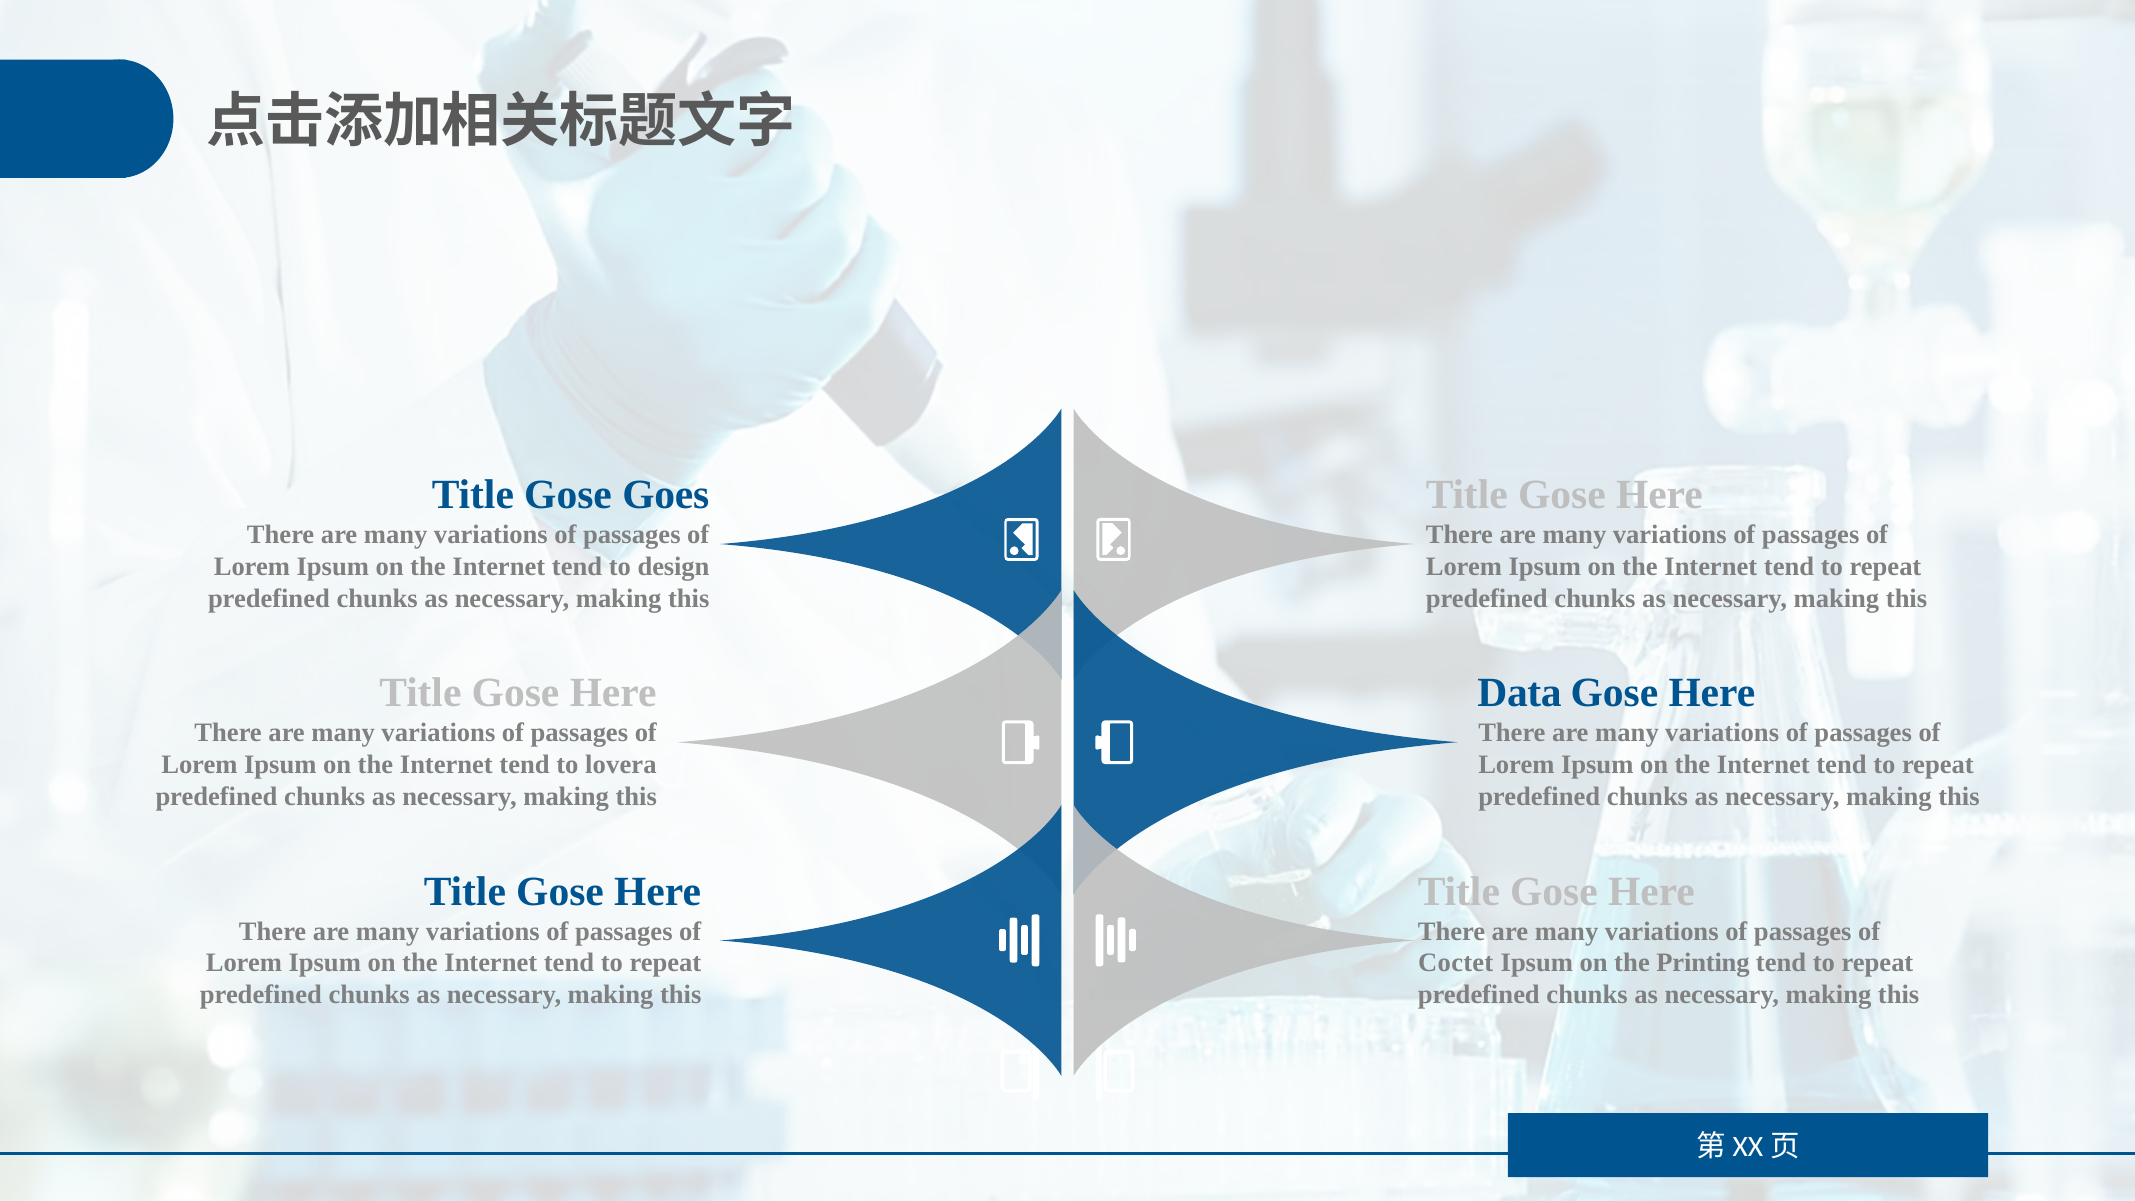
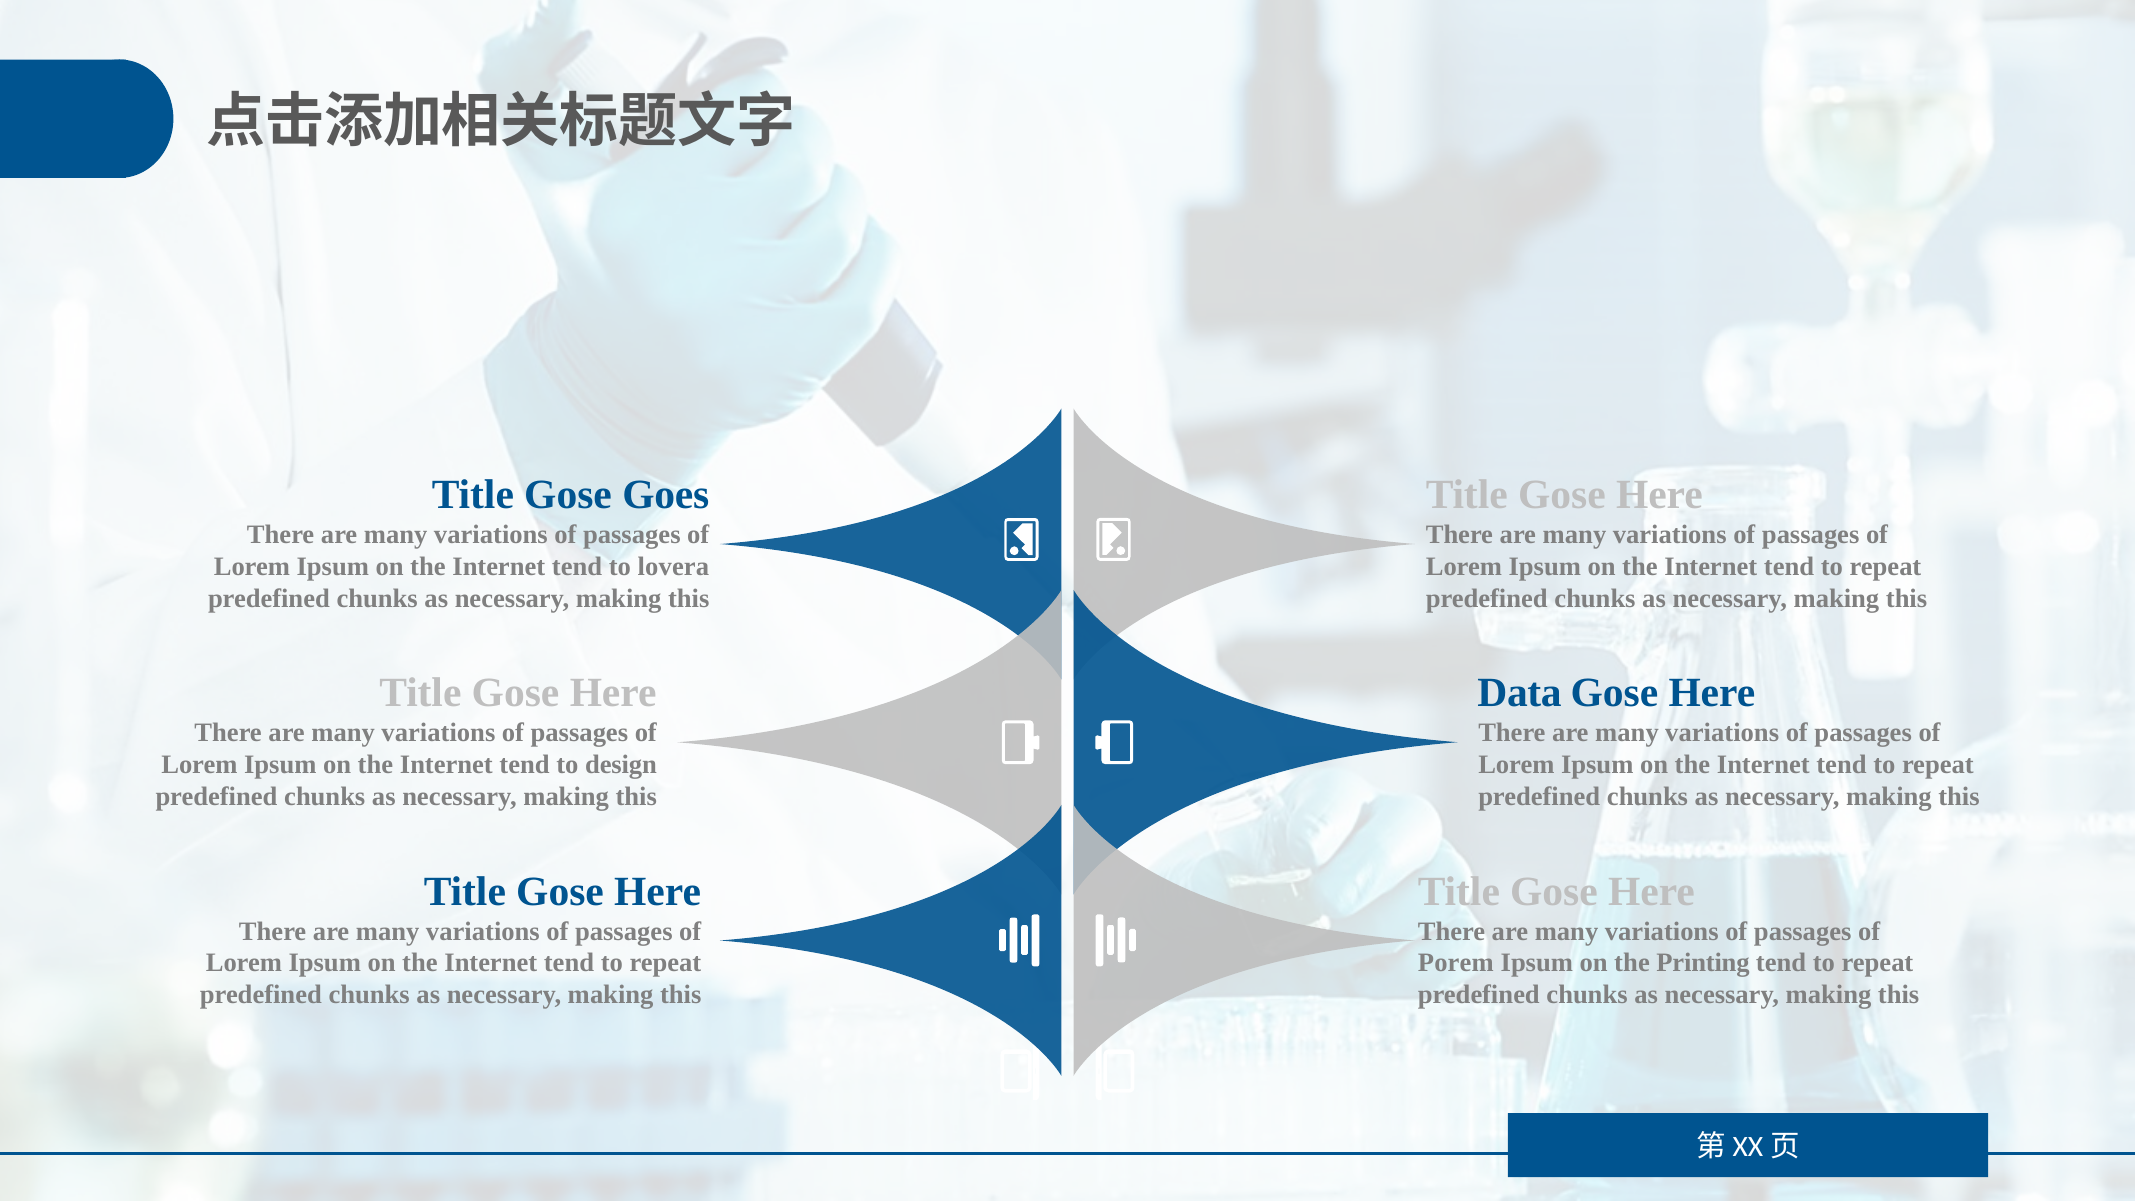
design: design -> lovera
lovera: lovera -> design
Coctet: Coctet -> Porem
